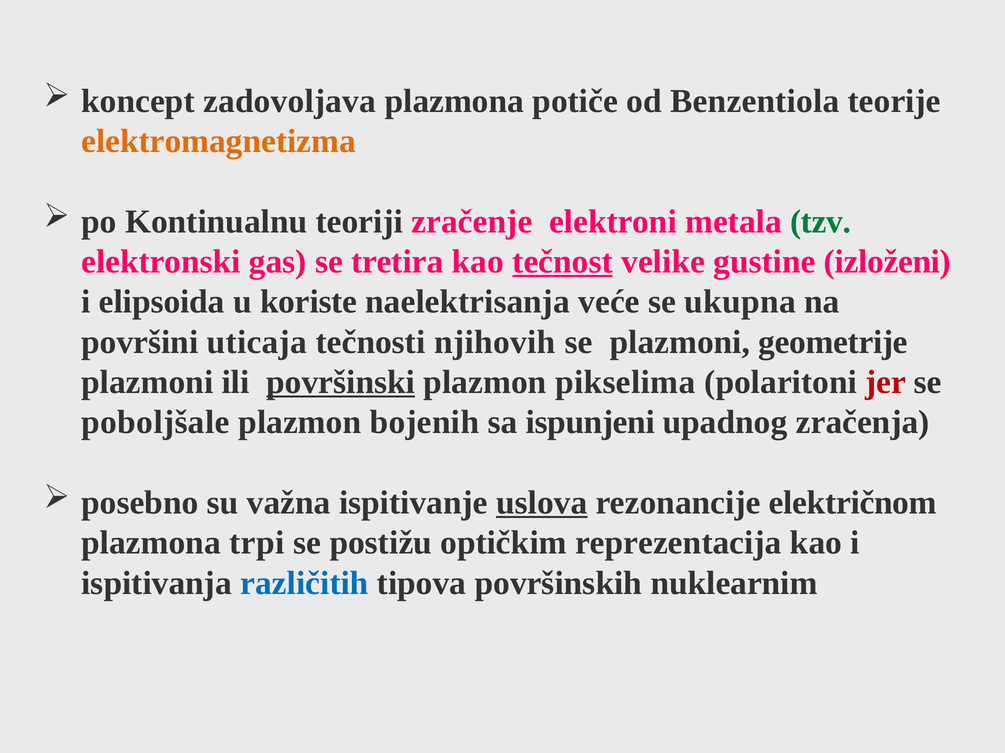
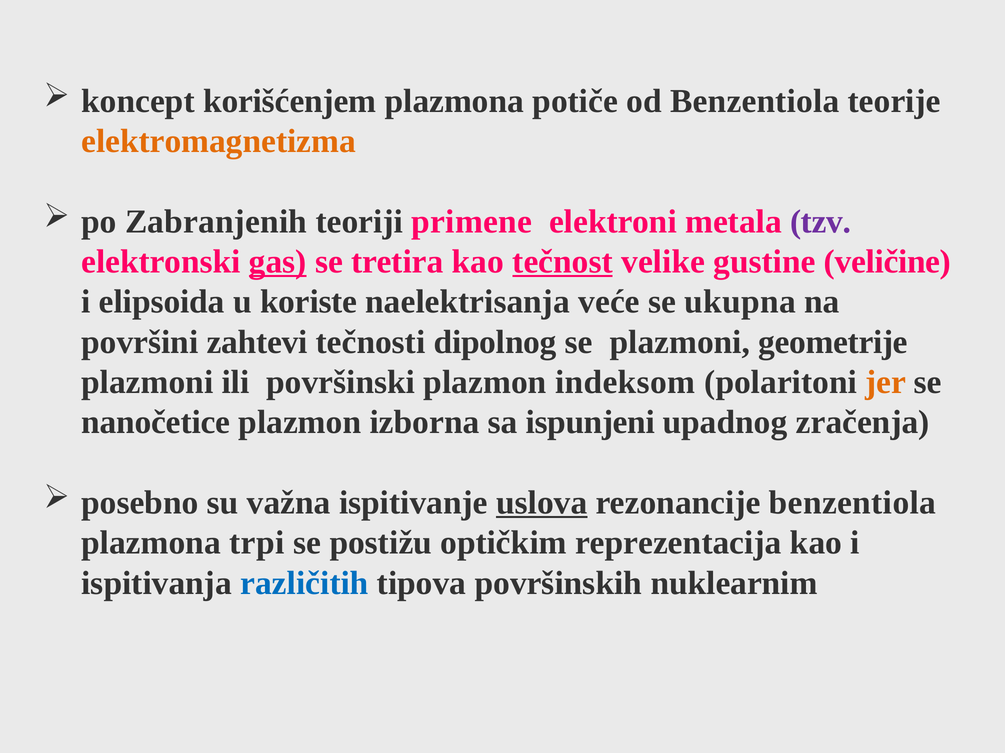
zadovoljava: zadovoljava -> korišćenjem
Kontinualnu: Kontinualnu -> Zabranjenih
zračenje: zračenje -> primene
tzv colour: green -> purple
gas underline: none -> present
izloženi: izloženi -> veličine
uticaja: uticaja -> zahtevi
njihovih: njihovih -> dipolnog
površinski underline: present -> none
pikselima: pikselima -> indeksom
jer colour: red -> orange
poboljšale: poboljšale -> nanočetice
bojenih: bojenih -> izborna
rezonancije električnom: električnom -> benzentiola
